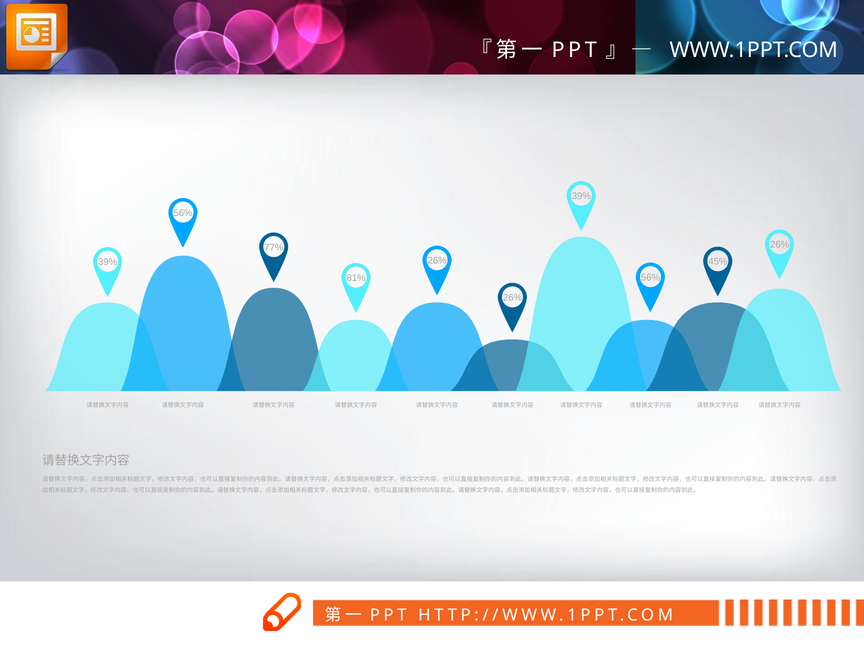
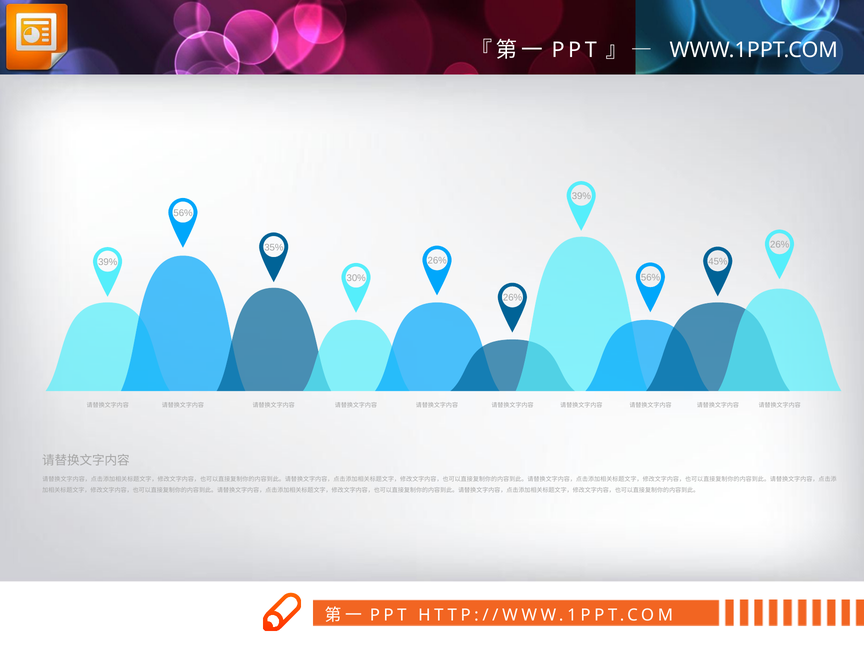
77%: 77% -> 35%
81%: 81% -> 30%
